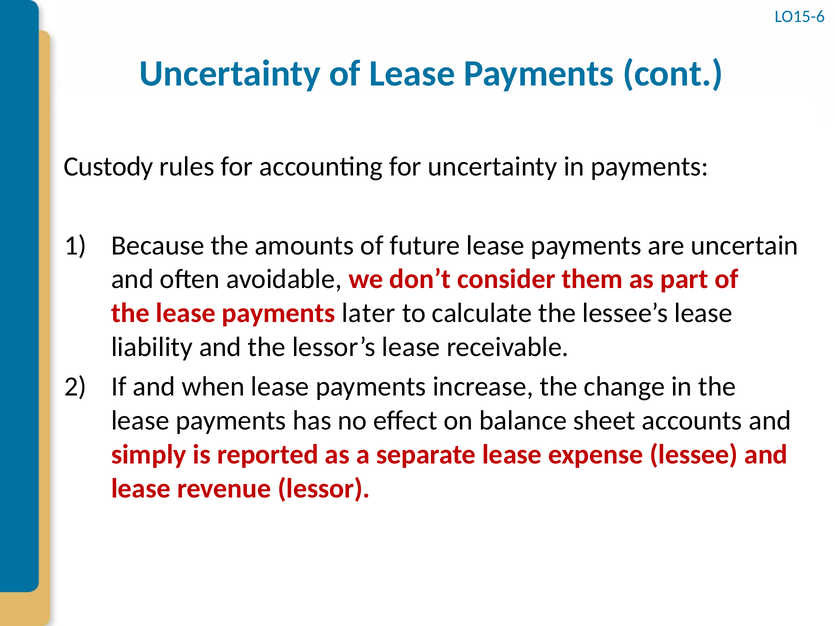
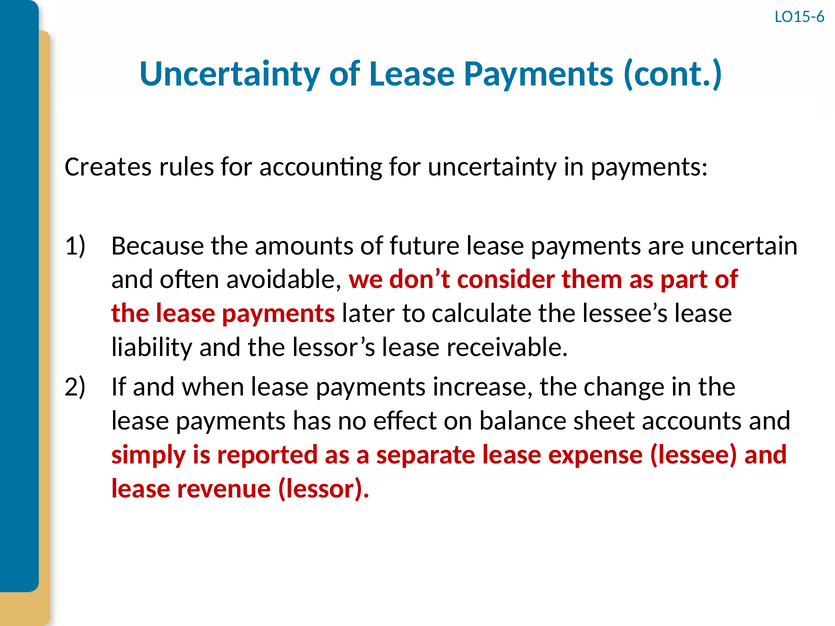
Custody: Custody -> Creates
